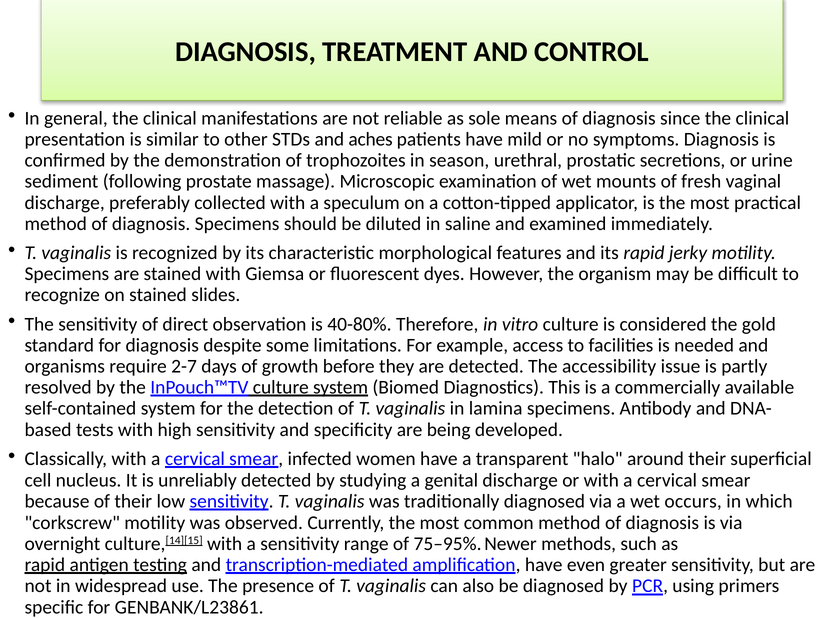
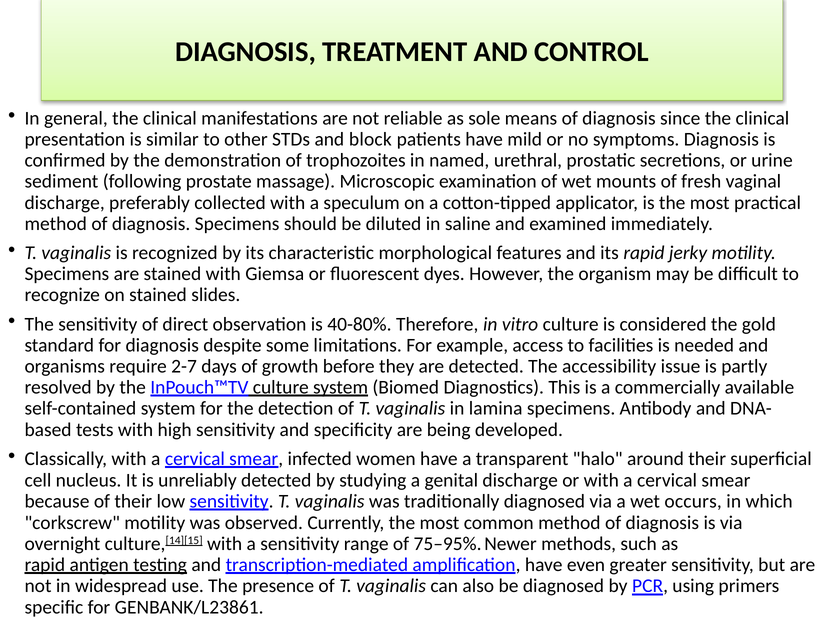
aches: aches -> block
season: season -> named
